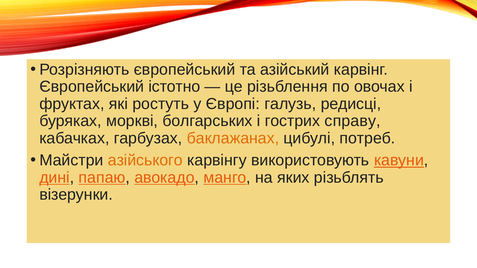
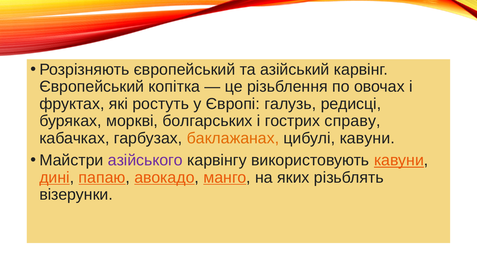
істотно: істотно -> копітка
цибулі потреб: потреб -> кавуни
азійського colour: orange -> purple
